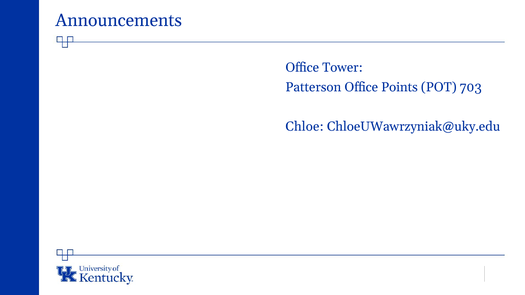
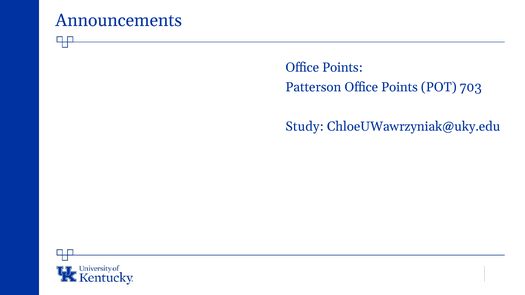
Tower at (342, 68): Tower -> Points
Chloe: Chloe -> Study
